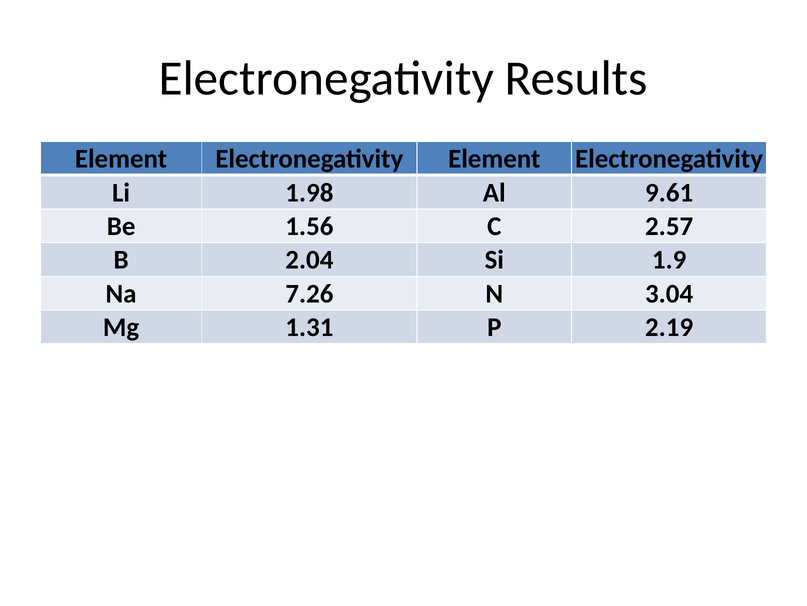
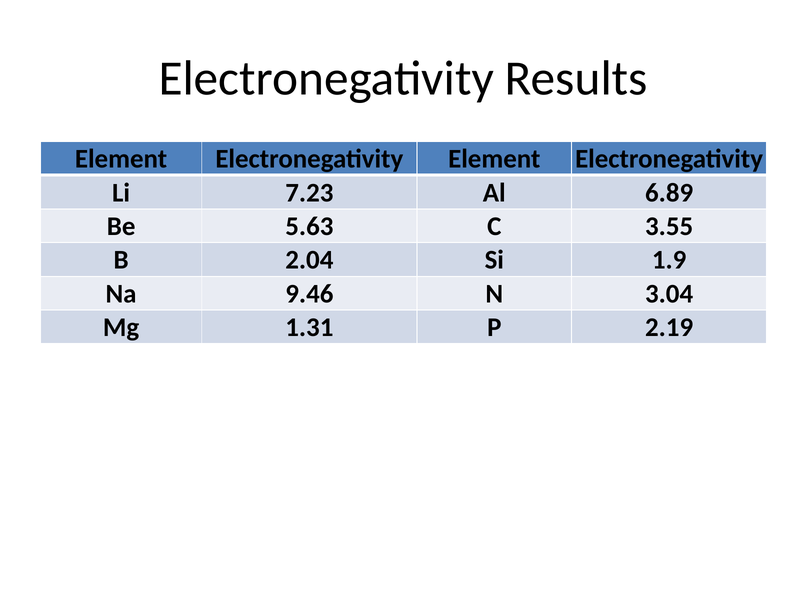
1.98: 1.98 -> 7.23
9.61: 9.61 -> 6.89
1.56: 1.56 -> 5.63
2.57: 2.57 -> 3.55
7.26: 7.26 -> 9.46
